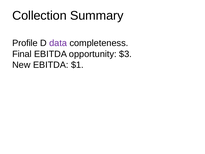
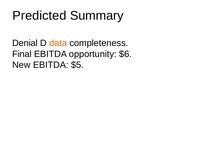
Collection: Collection -> Predicted
Profile: Profile -> Denial
data colour: purple -> orange
$3: $3 -> $6
$1: $1 -> $5
